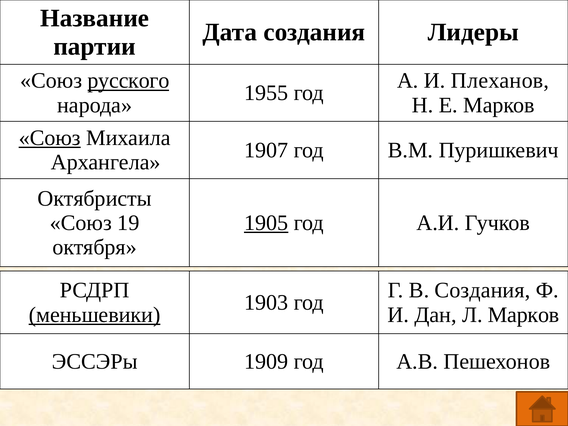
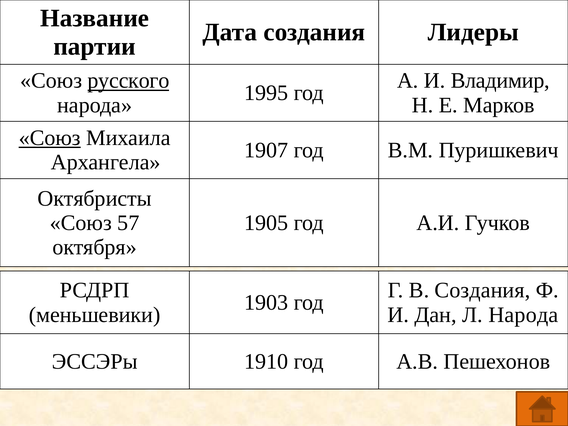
Плеханов: Плеханов -> Владимир
1955: 1955 -> 1995
19: 19 -> 57
1905 underline: present -> none
меньшевики underline: present -> none
Л Марков: Марков -> Народа
1909: 1909 -> 1910
